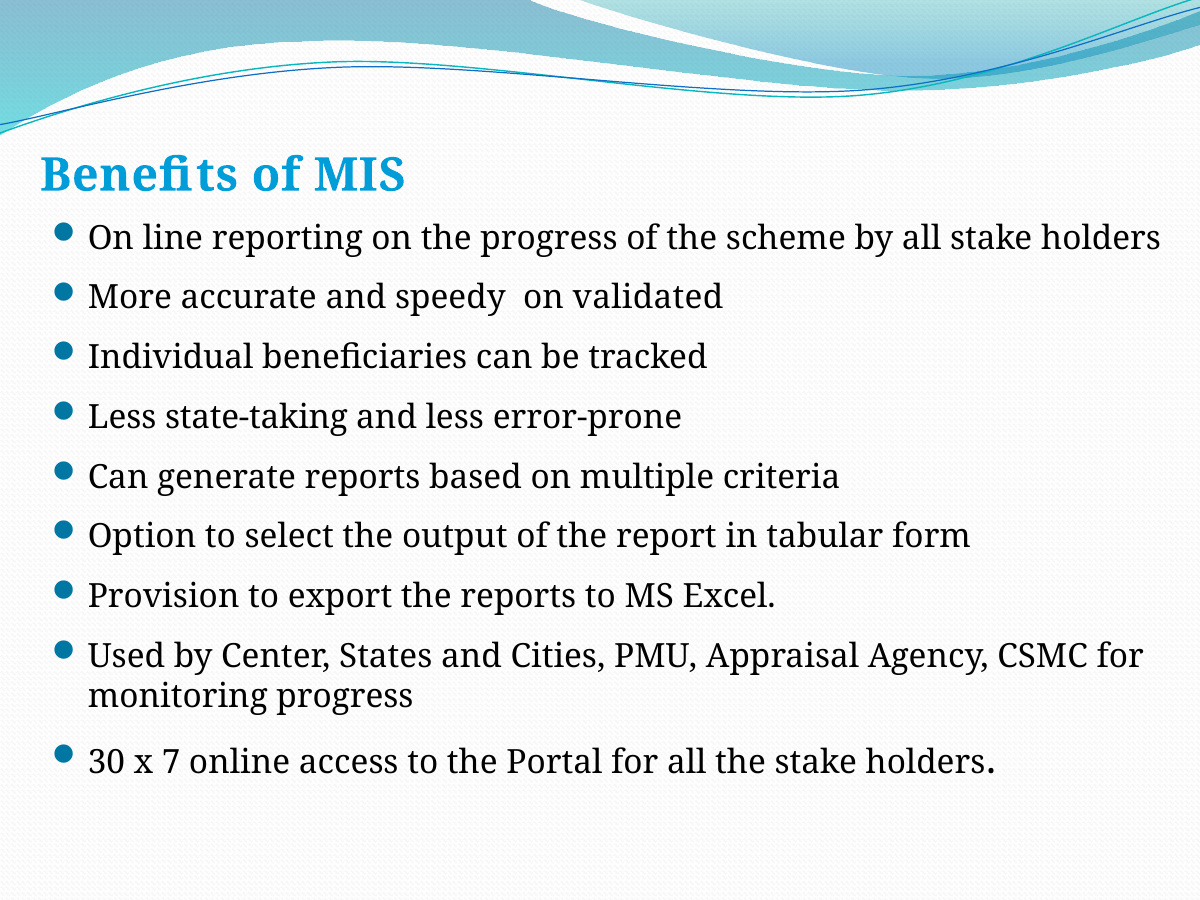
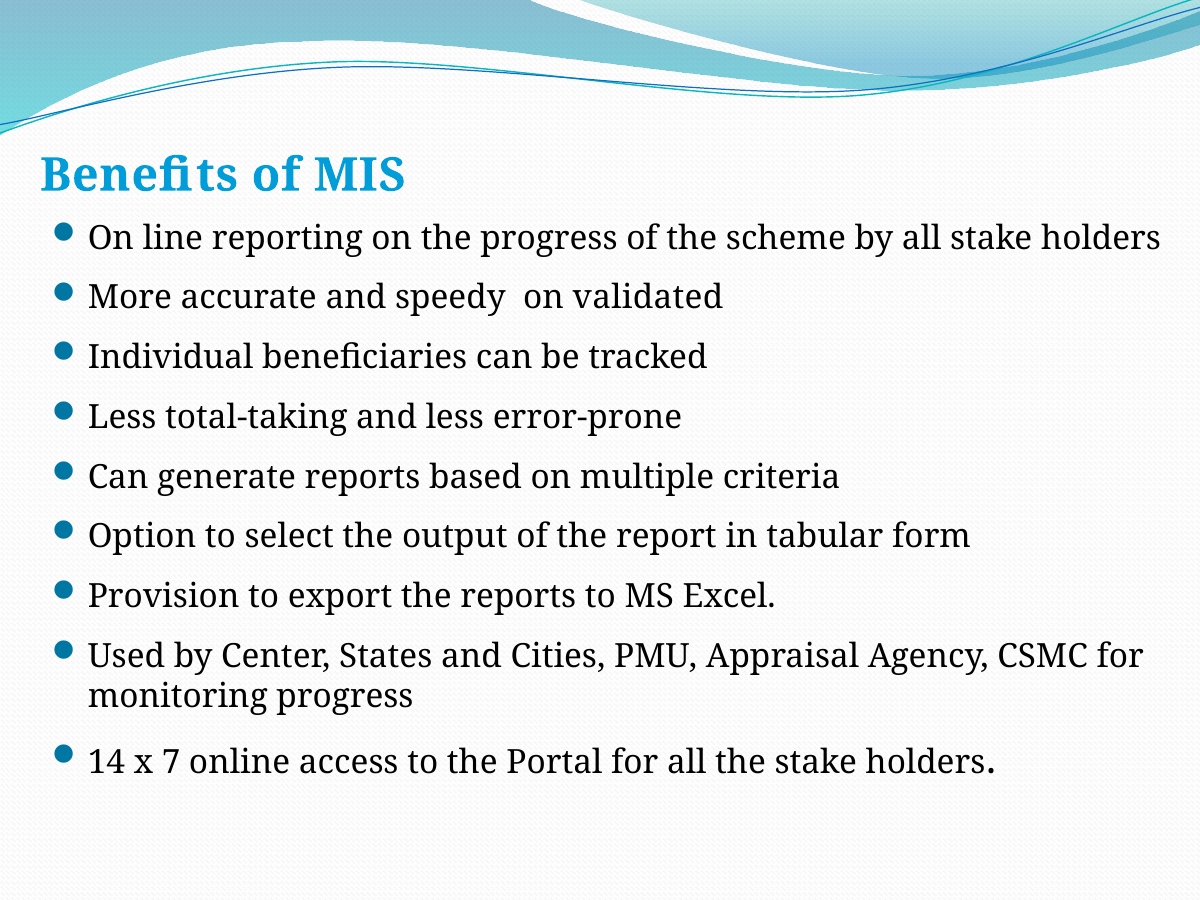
state-taking: state-taking -> total-taking
30: 30 -> 14
